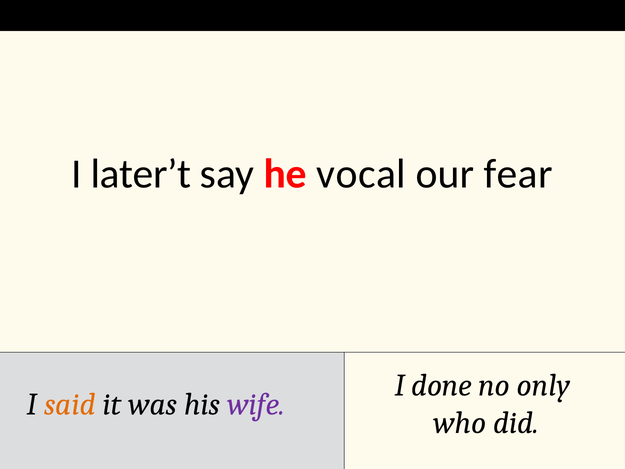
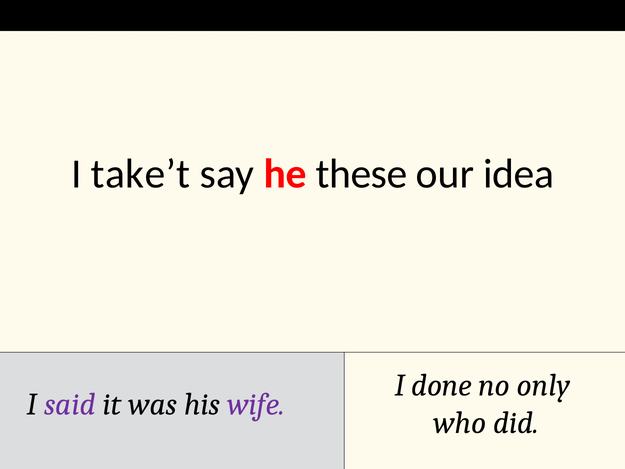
later’t: later’t -> take’t
vocal: vocal -> these
fear: fear -> idea
said colour: orange -> purple
